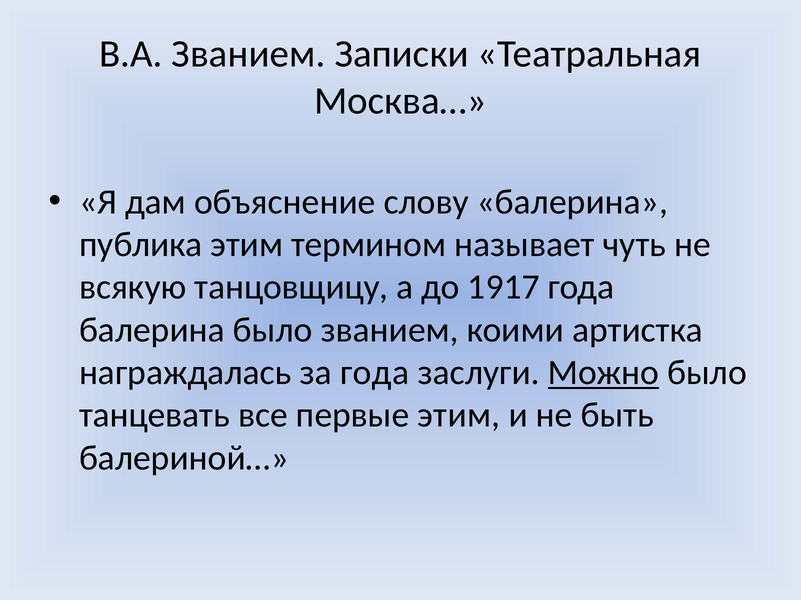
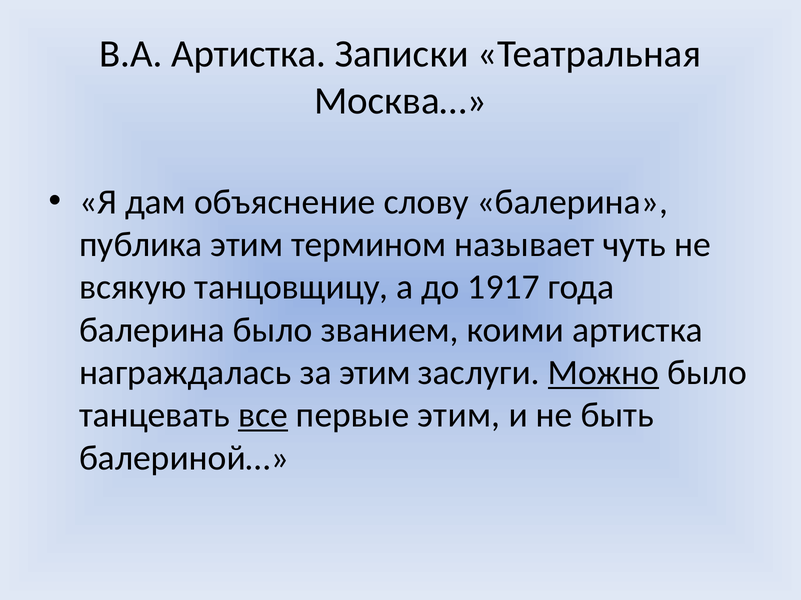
В.А Званием: Званием -> Артистка
за года: года -> этим
все underline: none -> present
